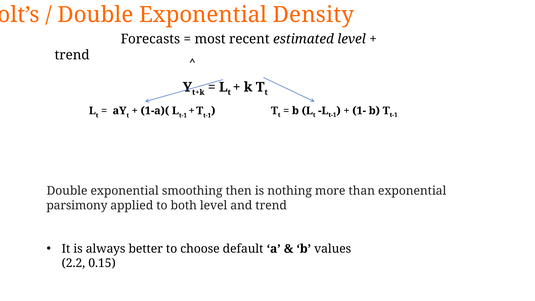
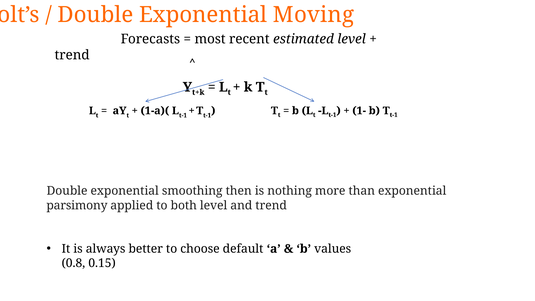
Density: Density -> Moving
2.2: 2.2 -> 0.8
